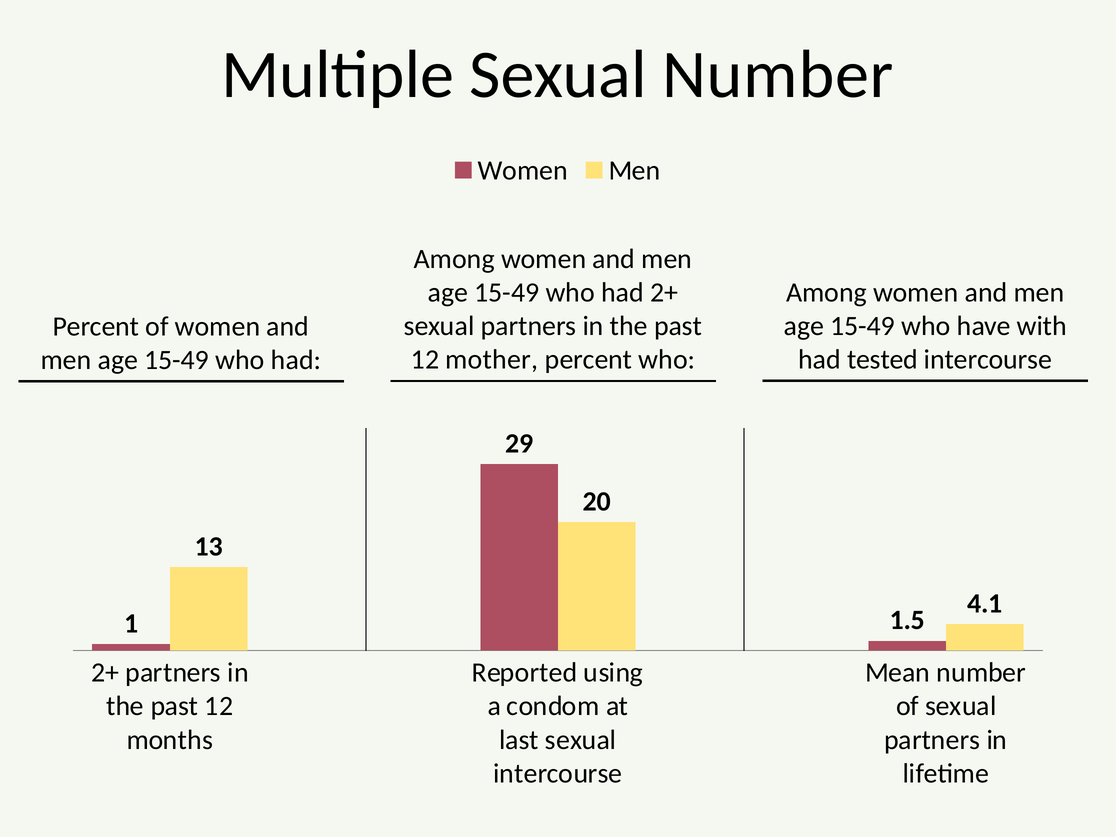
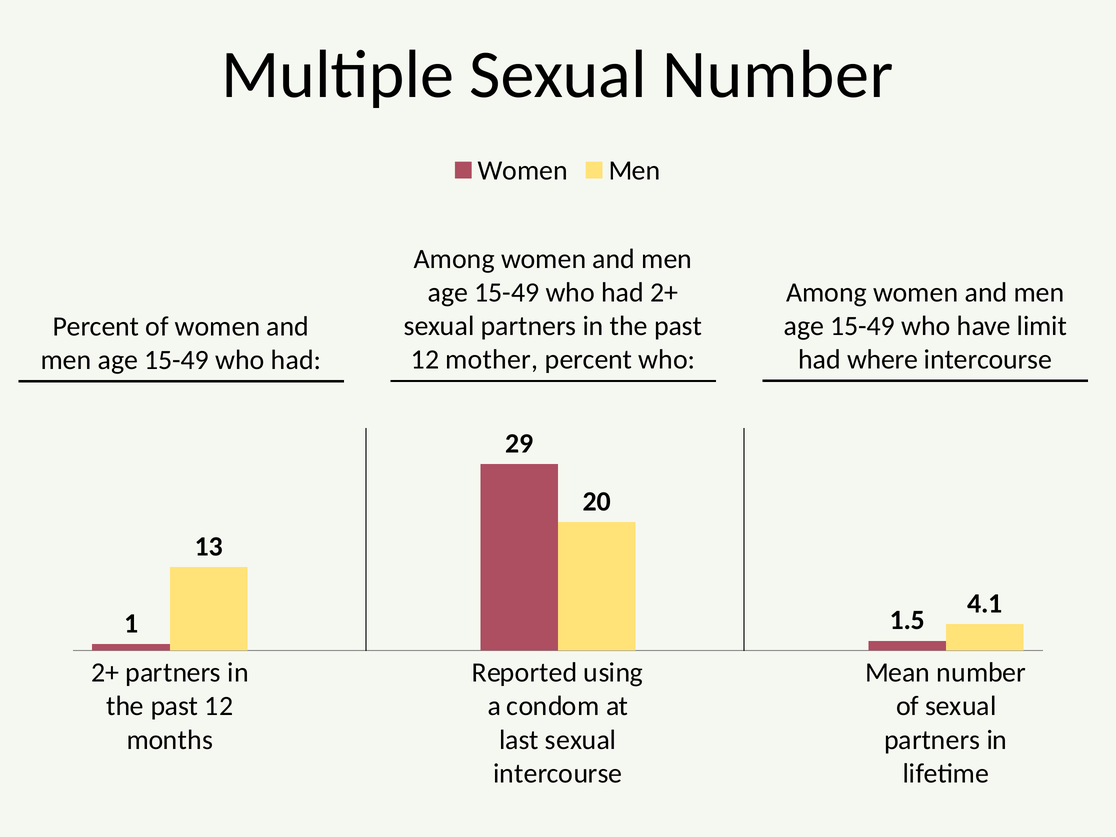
with: with -> limit
tested: tested -> where
